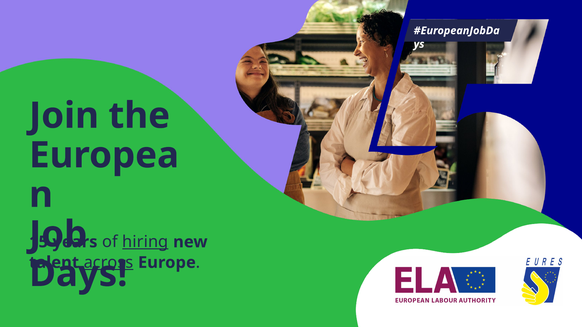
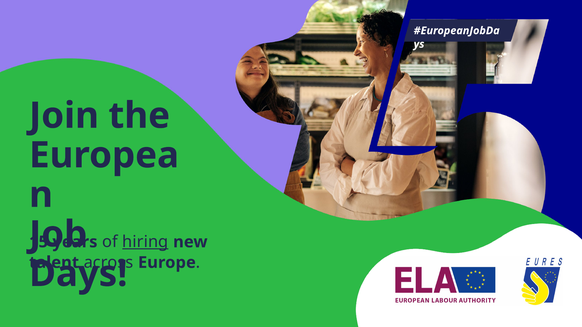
across underline: present -> none
